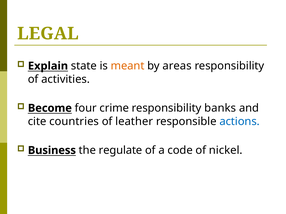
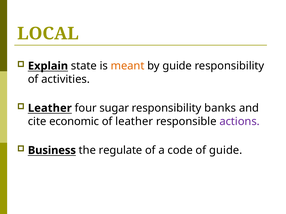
LEGAL: LEGAL -> LOCAL
by areas: areas -> guide
Become at (50, 108): Become -> Leather
crime: crime -> sugar
countries: countries -> economic
actions colour: blue -> purple
of nickel: nickel -> guide
